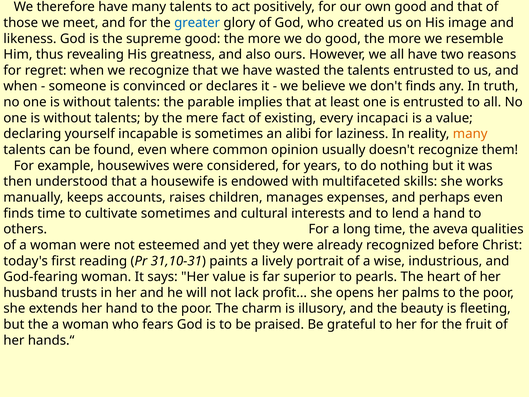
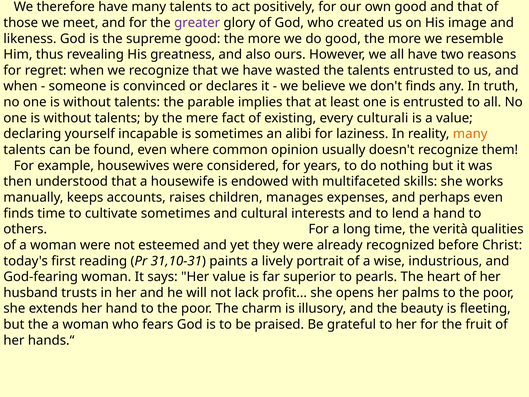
greater colour: blue -> purple
incapaci: incapaci -> culturali
aveva: aveva -> verità
